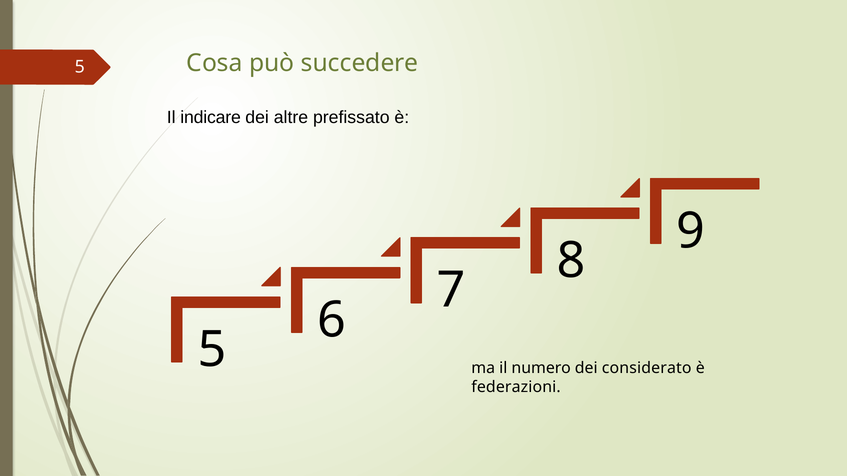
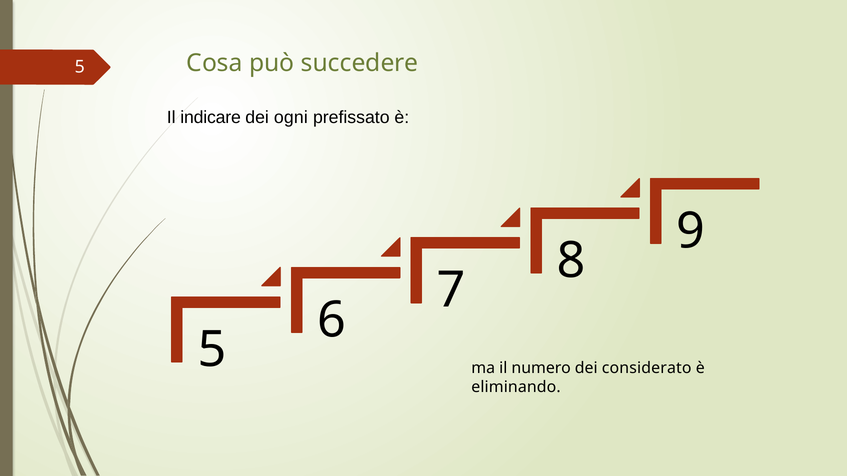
altre: altre -> ogni
federazioni: federazioni -> eliminando
